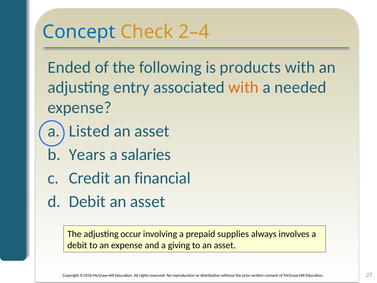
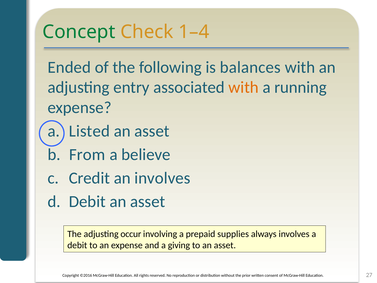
Concept colour: blue -> green
2–4: 2–4 -> 1–4
products: products -> balances
needed: needed -> running
Years: Years -> From
salaries: salaries -> believe
an financial: financial -> involves
